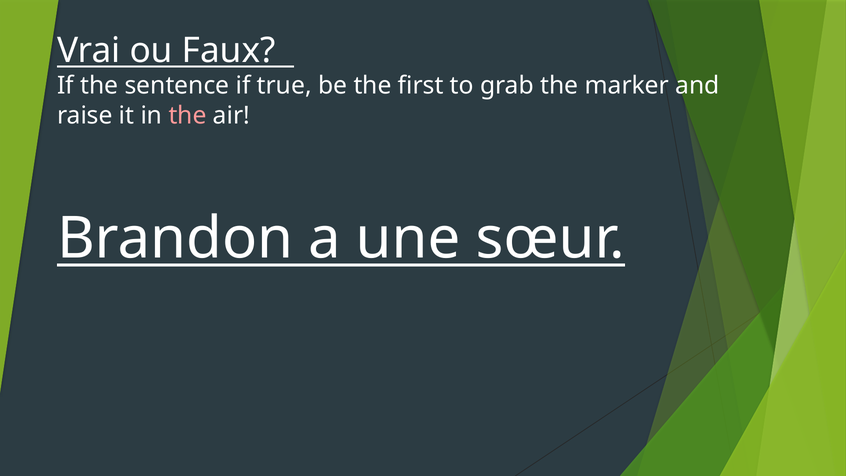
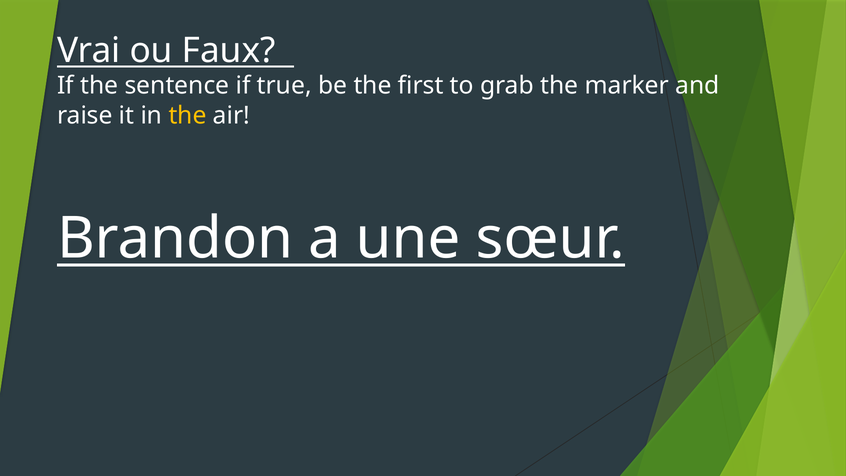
the at (188, 115) colour: pink -> yellow
